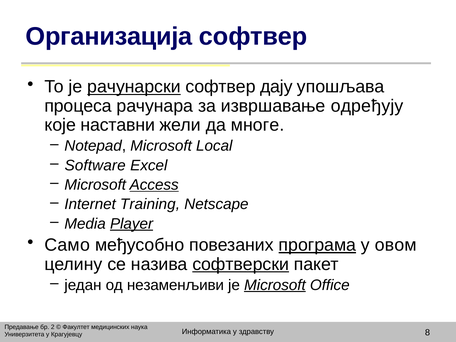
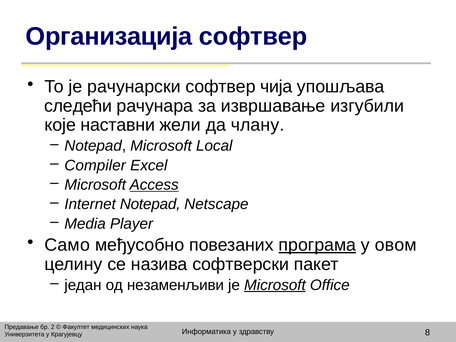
рачунарски underline: present -> none
дају: дају -> чија
процеса: процеса -> следећи
одређују: одређују -> изгубили
многе: многе -> члану
Software: Software -> Compiler
Internet Training: Training -> Notepad
Player underline: present -> none
софтверски underline: present -> none
